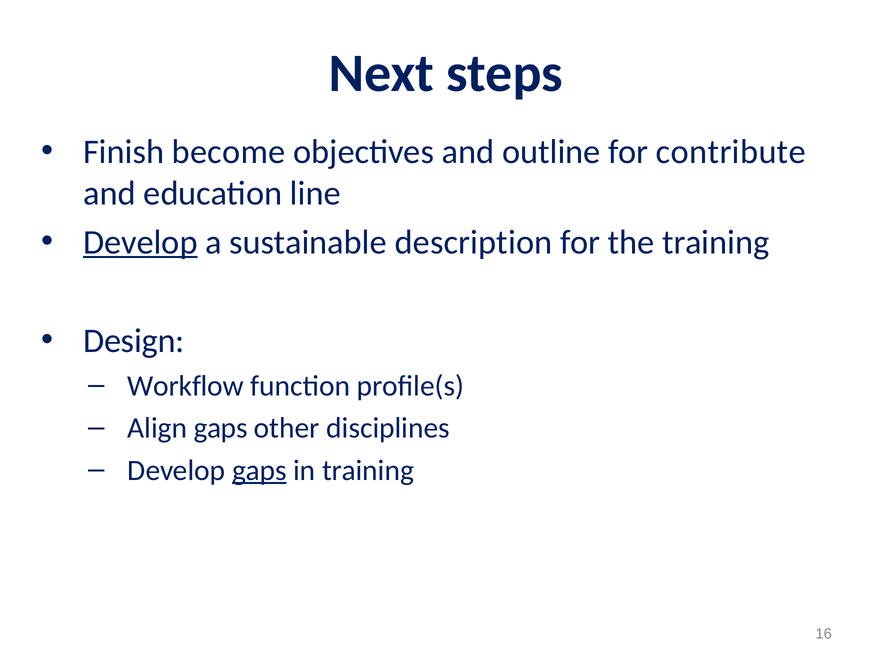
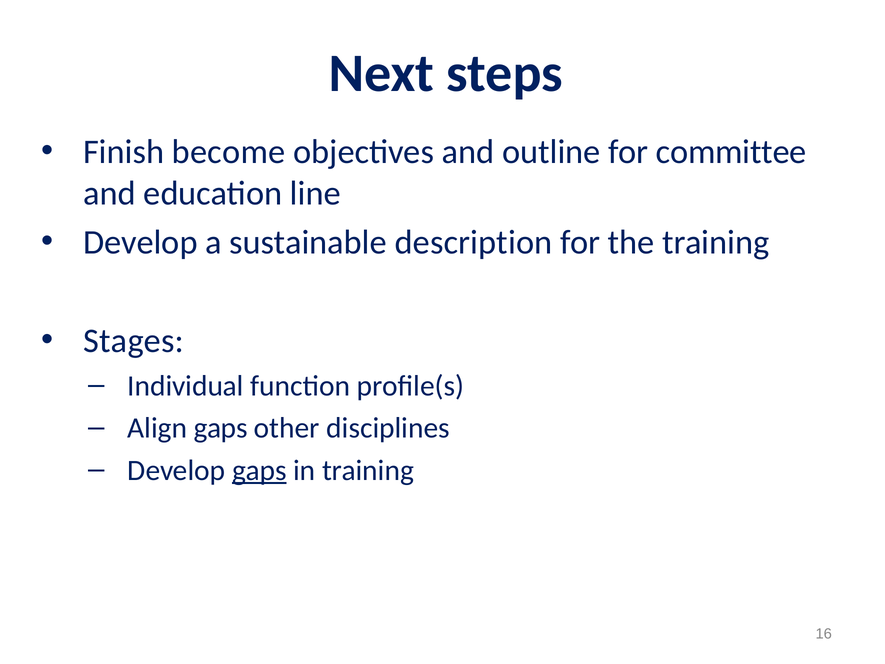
contribute: contribute -> committee
Develop at (140, 242) underline: present -> none
Design: Design -> Stages
Workflow: Workflow -> Individual
